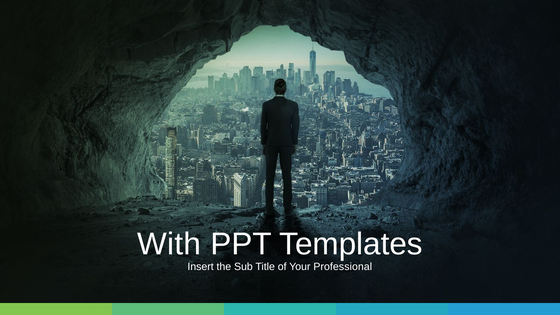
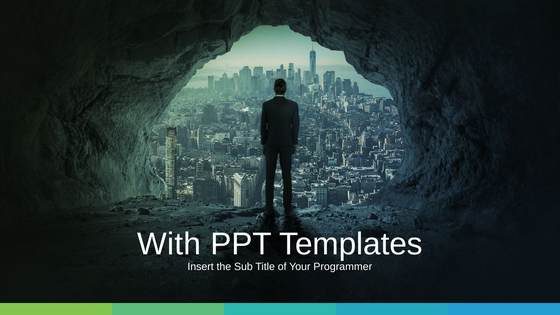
Professional: Professional -> Programmer
